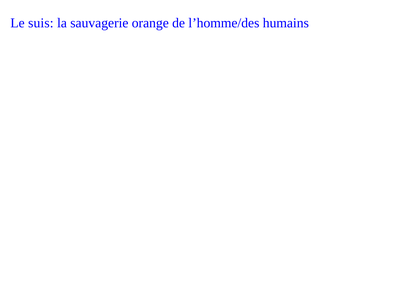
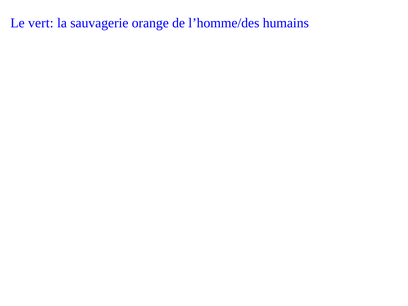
suis: suis -> vert
